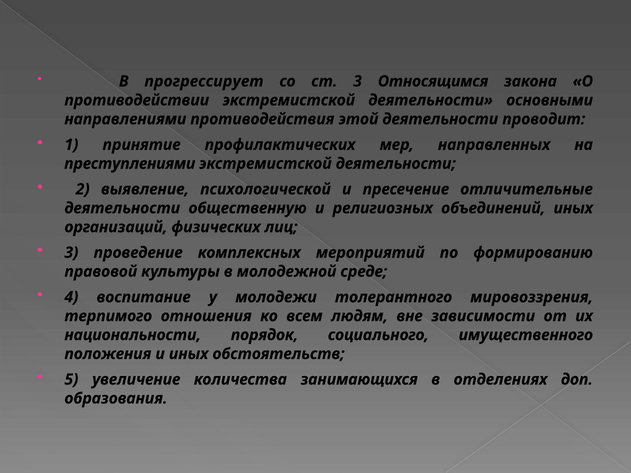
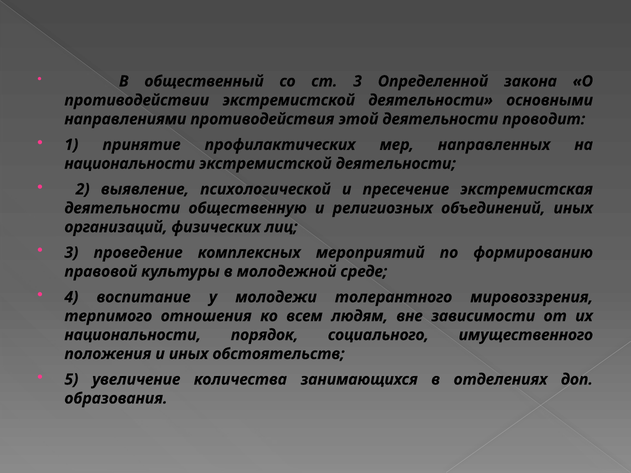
прогрессирует: прогрессирует -> общественный
Относящимся: Относящимся -> Определенной
преступлениями at (130, 164): преступлениями -> национальности
отличительные: отличительные -> экстремистская
